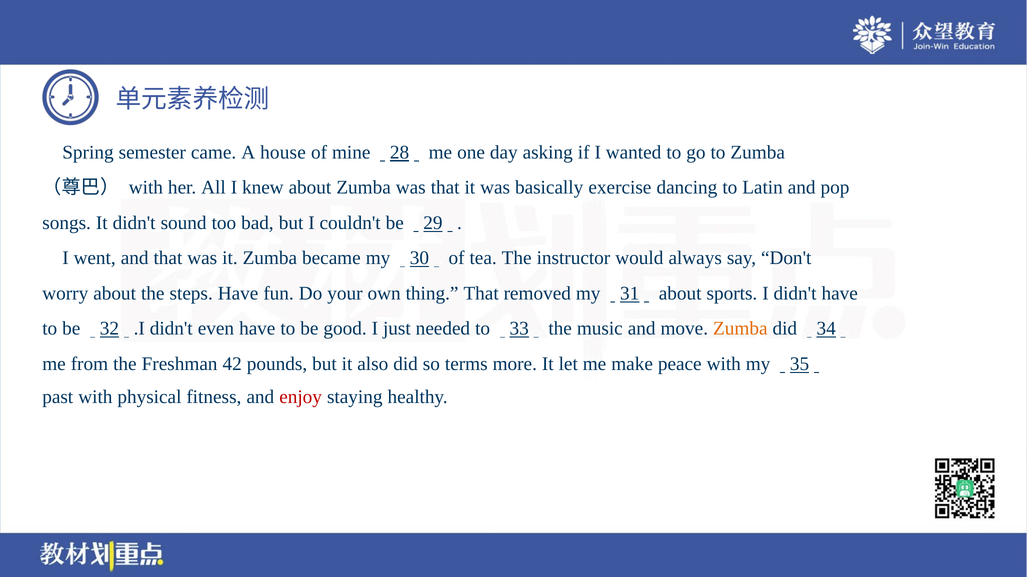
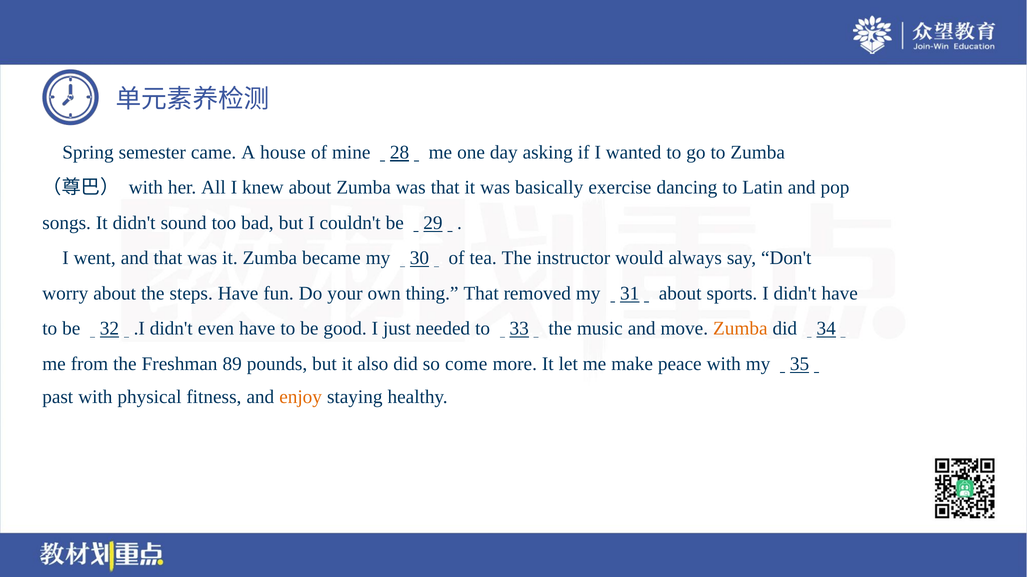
42: 42 -> 89
terms: terms -> come
enjoy colour: red -> orange
